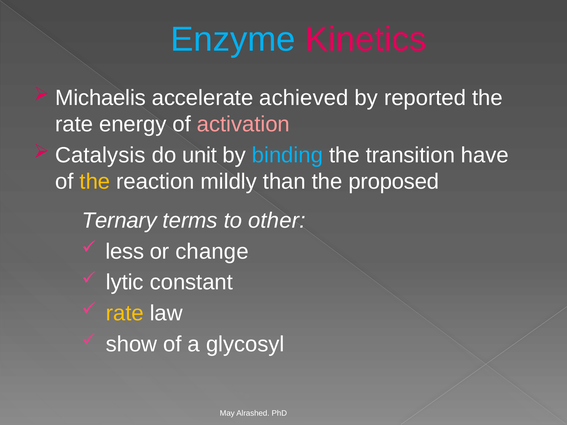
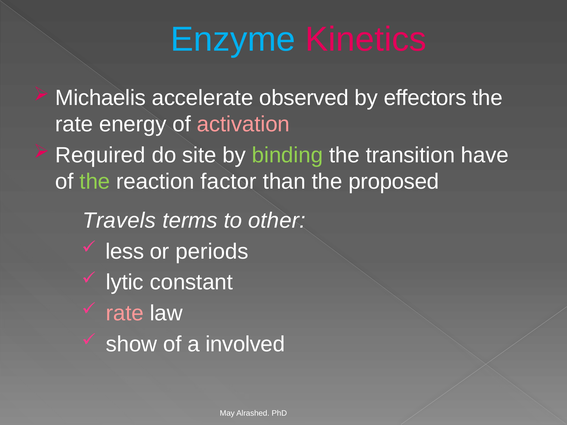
achieved: achieved -> observed
reported: reported -> effectors
Catalysis: Catalysis -> Required
unit: unit -> site
binding colour: light blue -> light green
the at (95, 182) colour: yellow -> light green
mildly: mildly -> factor
Ternary: Ternary -> Travels
change: change -> periods
rate at (125, 313) colour: yellow -> pink
glycosyl: glycosyl -> involved
